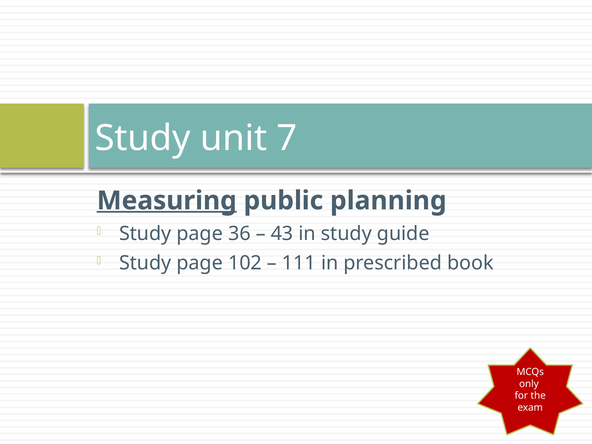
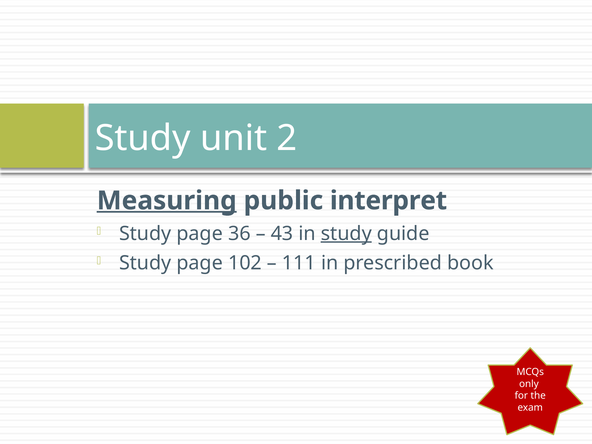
7: 7 -> 2
planning: planning -> interpret
study at (346, 234) underline: none -> present
